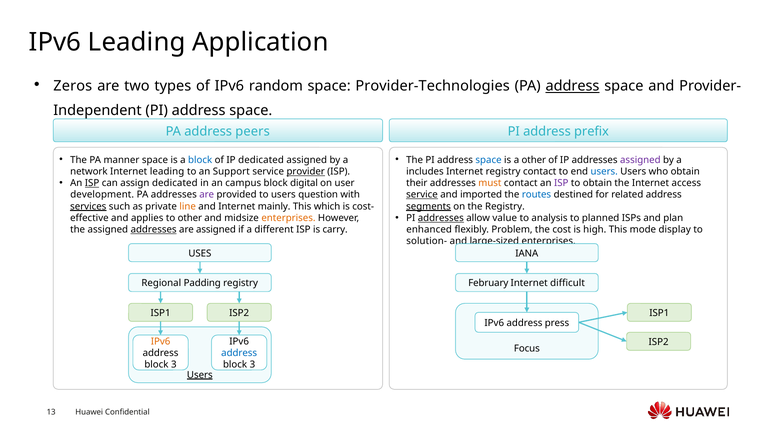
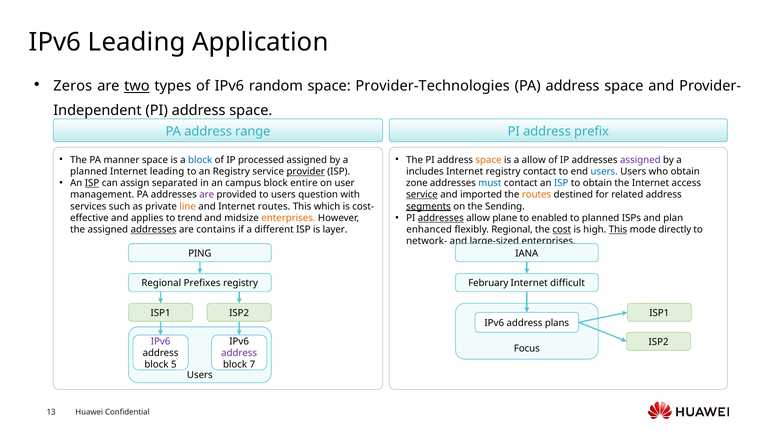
two underline: none -> present
address at (573, 86) underline: present -> none
peers: peers -> range
IP dedicated: dedicated -> processed
space at (489, 160) colour: blue -> orange
a other: other -> allow
network at (89, 171): network -> planned
an Support: Support -> Registry
assign dedicated: dedicated -> separated
digital: digital -> entire
their: their -> zone
must colour: orange -> blue
ISP at (561, 183) colour: purple -> blue
development: development -> management
routes at (537, 195) colour: blue -> orange
services underline: present -> none
Internet mainly: mainly -> routes
the Registry: Registry -> Sending
value: value -> plane
analysis: analysis -> enabled
to other: other -> trend
are assigned: assigned -> contains
carry: carry -> layer
flexibly Problem: Problem -> Regional
cost underline: none -> present
This at (618, 230) underline: none -> present
display: display -> directly
solution-: solution- -> network-
USES: USES -> PING
Padding: Padding -> Prefixes
press: press -> plans
IPv6 at (161, 341) colour: orange -> purple
address at (239, 353) colour: blue -> purple
3 at (174, 365): 3 -> 5
3 at (252, 365): 3 -> 7
Users at (200, 375) underline: present -> none
